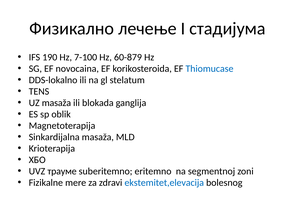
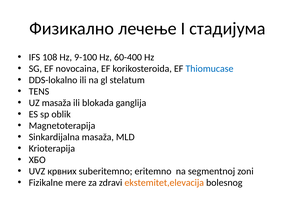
190: 190 -> 108
7-100: 7-100 -> 9-100
60-879: 60-879 -> 60-400
трауме: трауме -> крвних
ekstemitet,elevacija colour: blue -> orange
